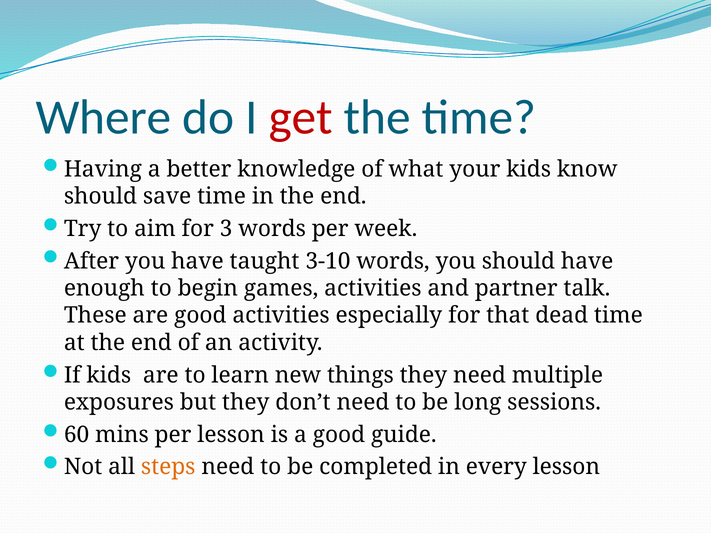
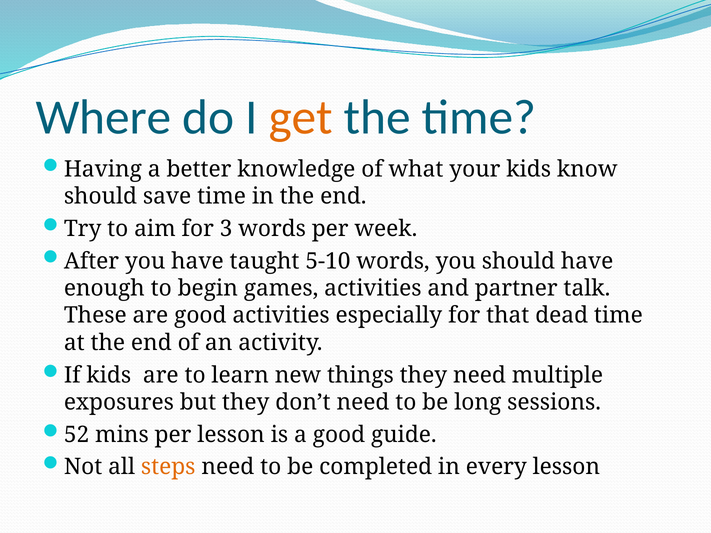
get colour: red -> orange
3-10: 3-10 -> 5-10
60: 60 -> 52
